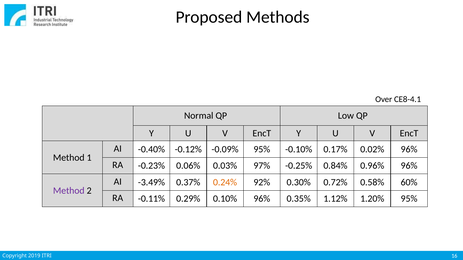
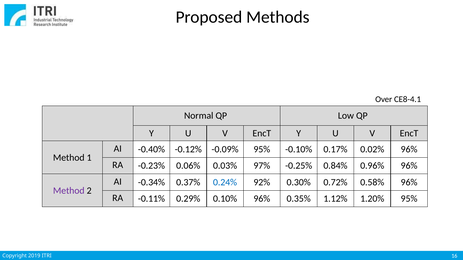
-3.49%: -3.49% -> -0.34%
0.24% colour: orange -> blue
0.58% 60%: 60% -> 96%
